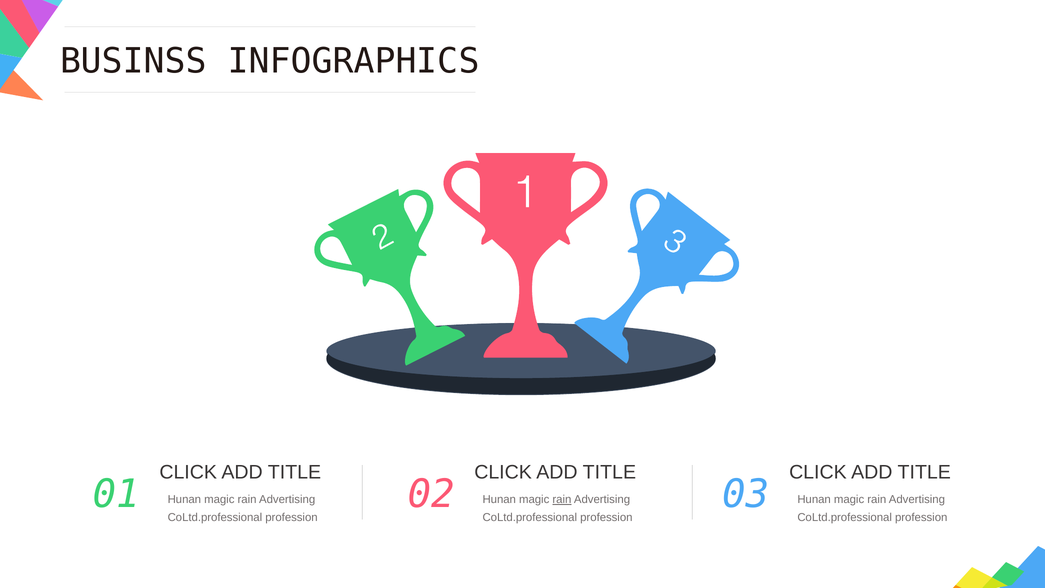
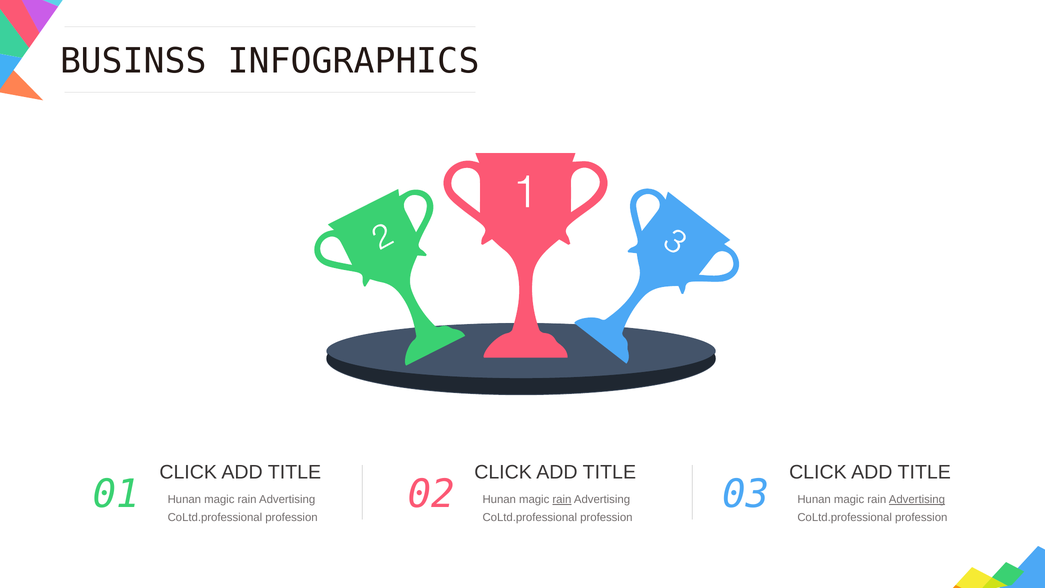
Advertising at (917, 499) underline: none -> present
